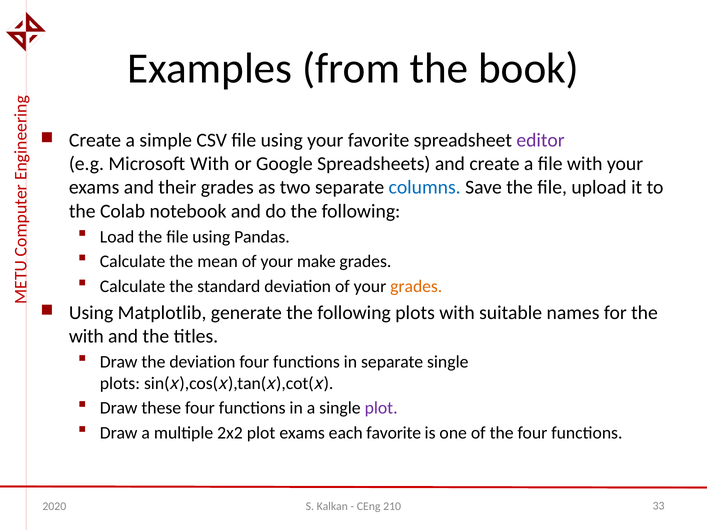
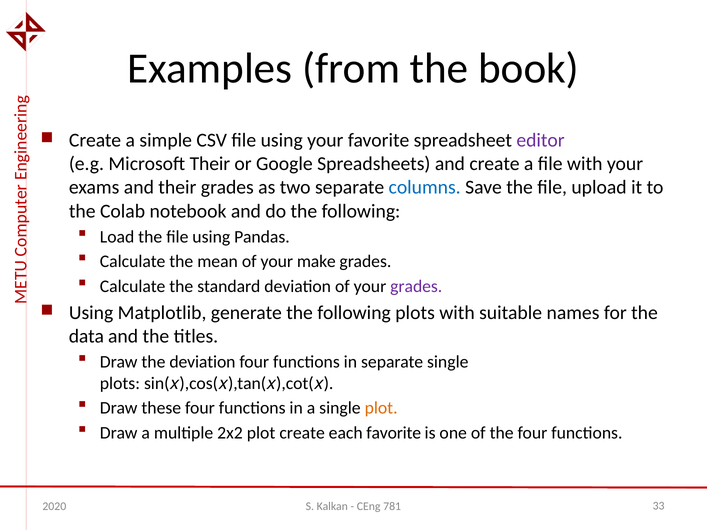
Microsoft With: With -> Their
grades at (416, 286) colour: orange -> purple
with at (86, 336): with -> data
plot at (381, 408) colour: purple -> orange
plot exams: exams -> create
210: 210 -> 781
